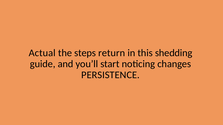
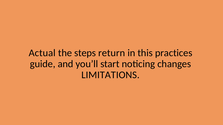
shedding: shedding -> practices
PERSISTENCE: PERSISTENCE -> LIMITATIONS
